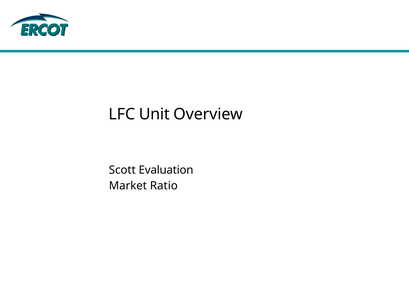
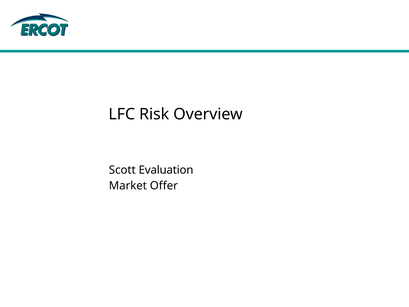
Unit: Unit -> Risk
Ratio: Ratio -> Offer
